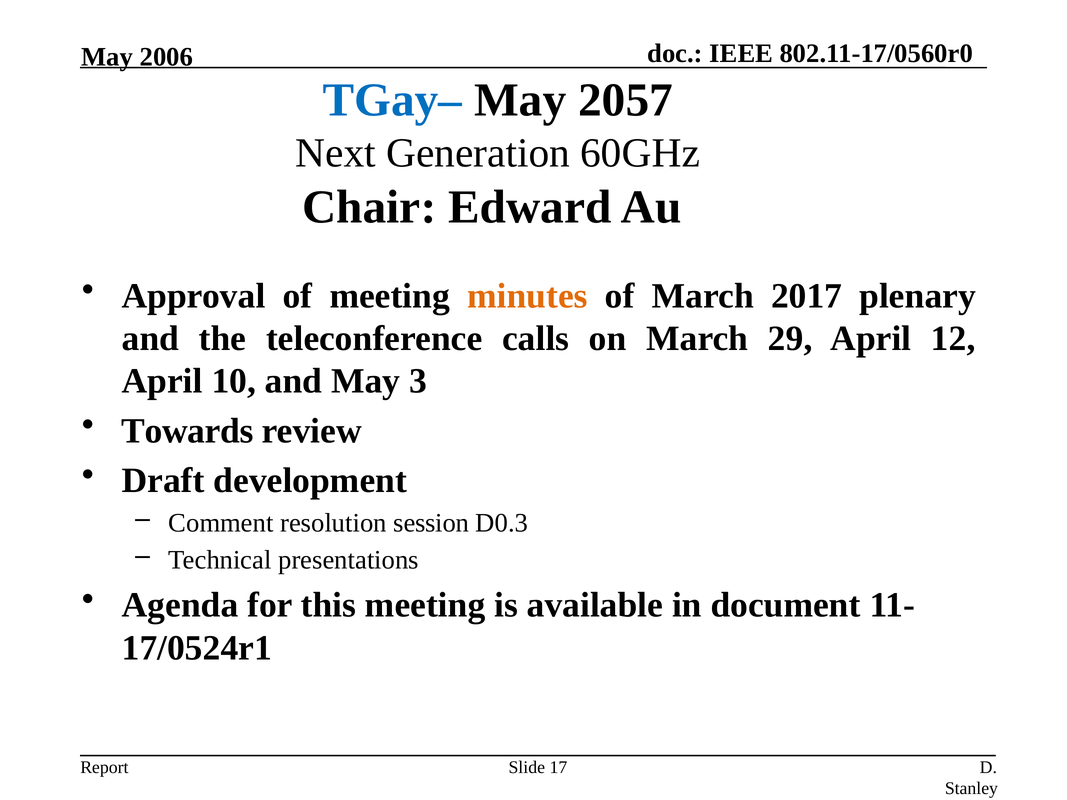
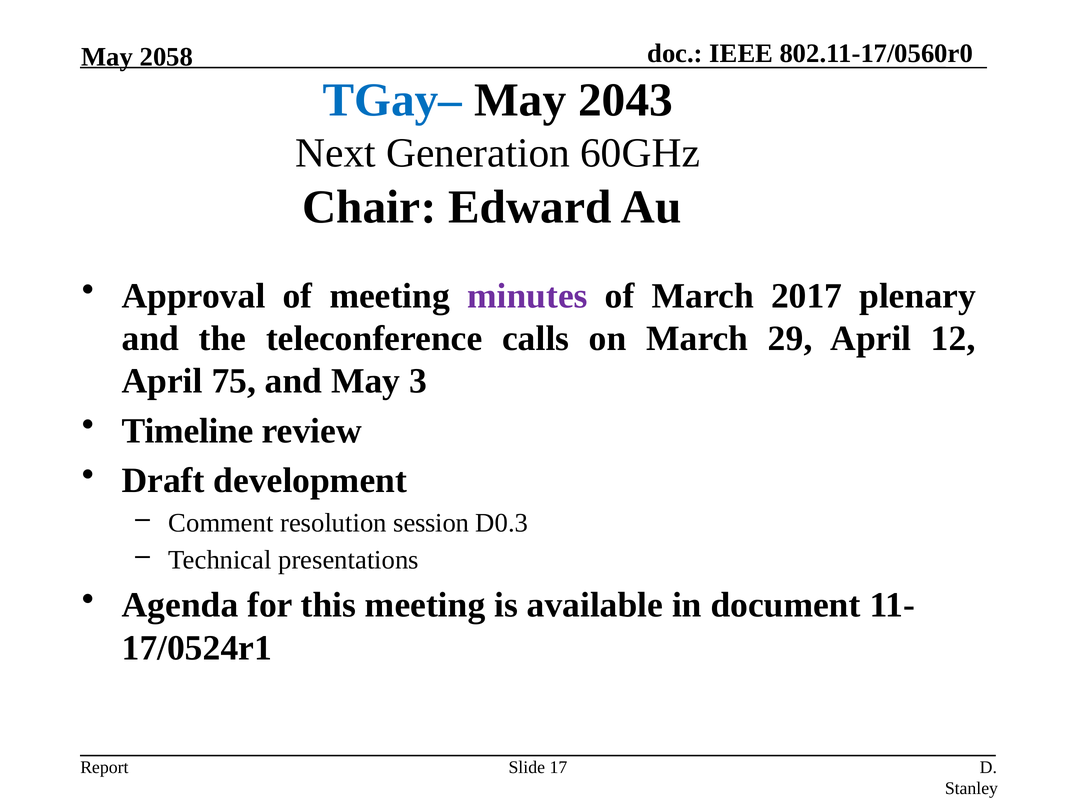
2006: 2006 -> 2058
2057: 2057 -> 2043
minutes colour: orange -> purple
10: 10 -> 75
Towards: Towards -> Timeline
